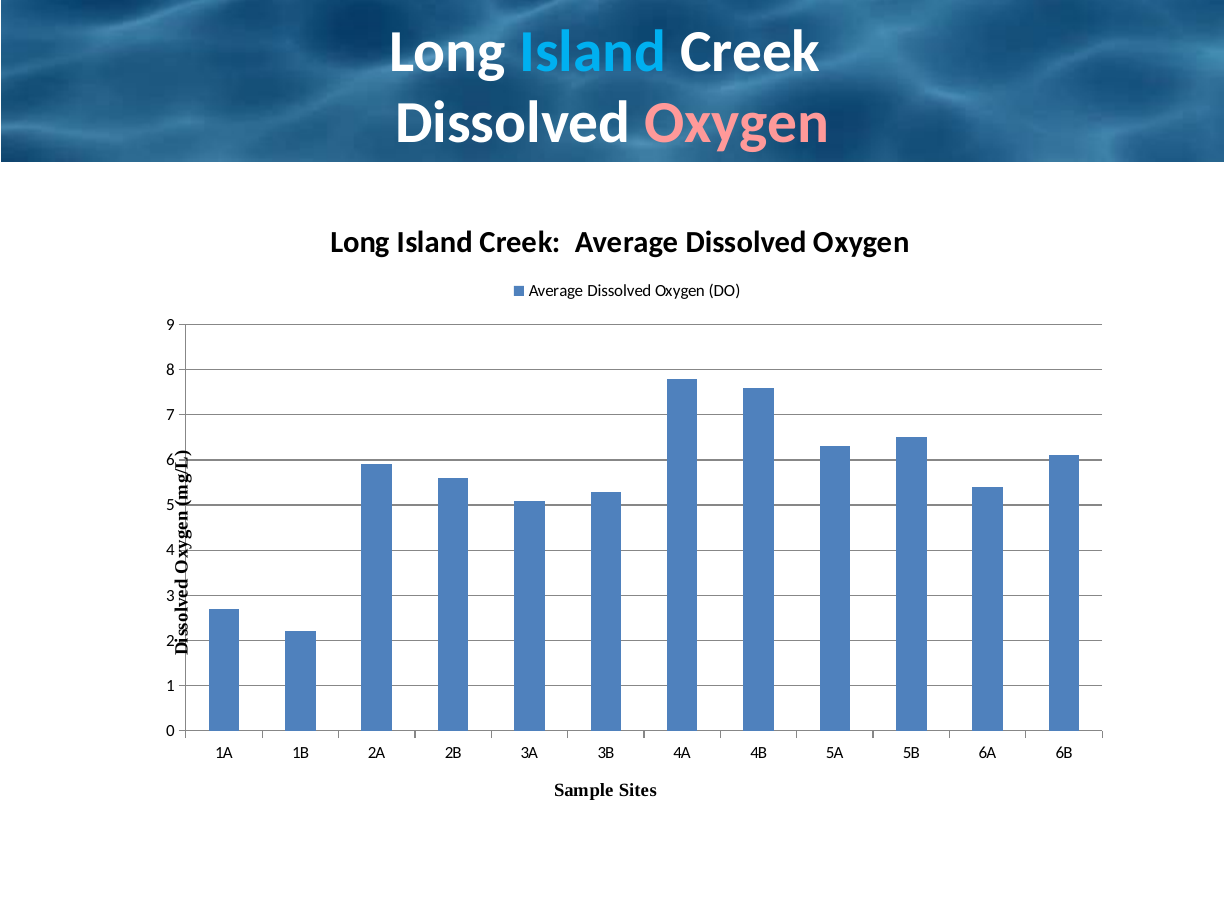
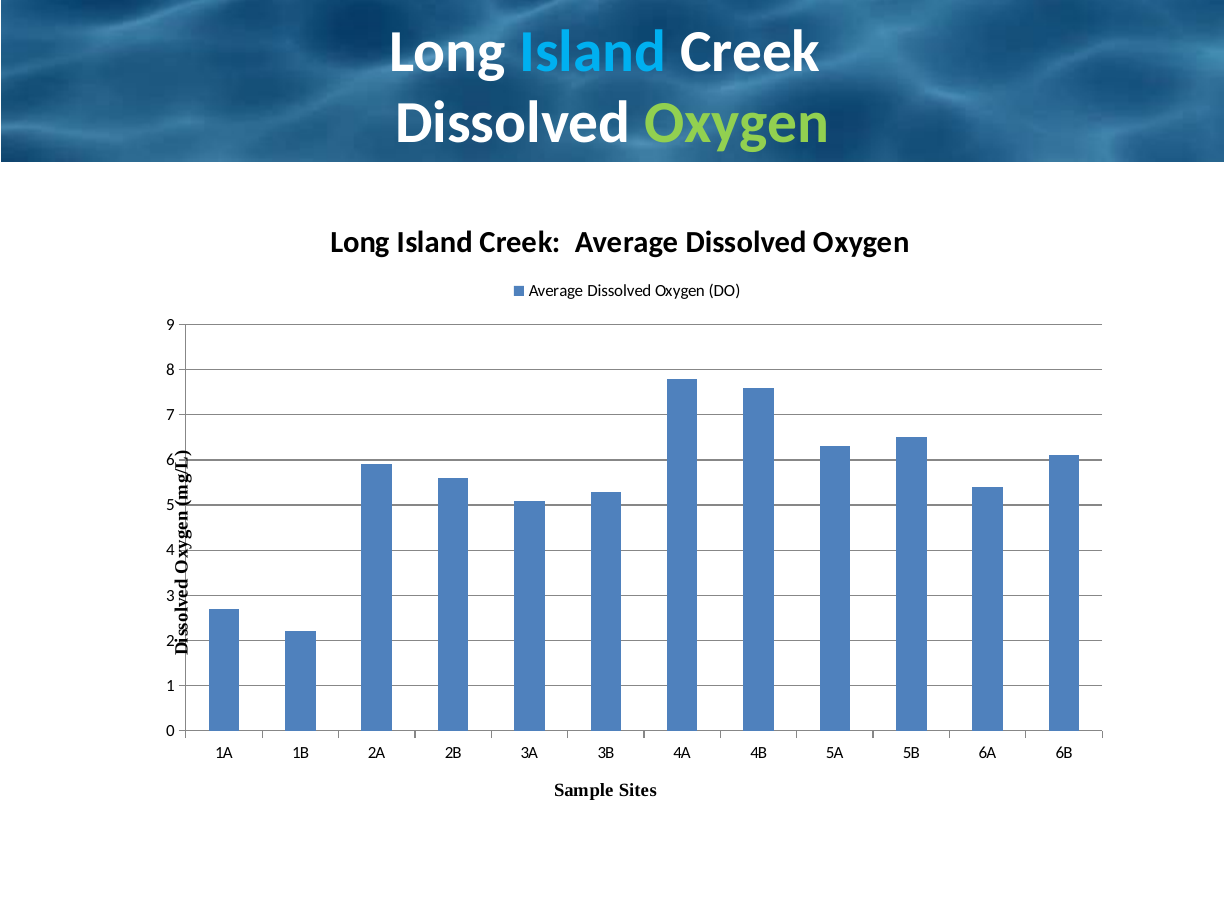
Oxygen at (737, 123) colour: pink -> light green
